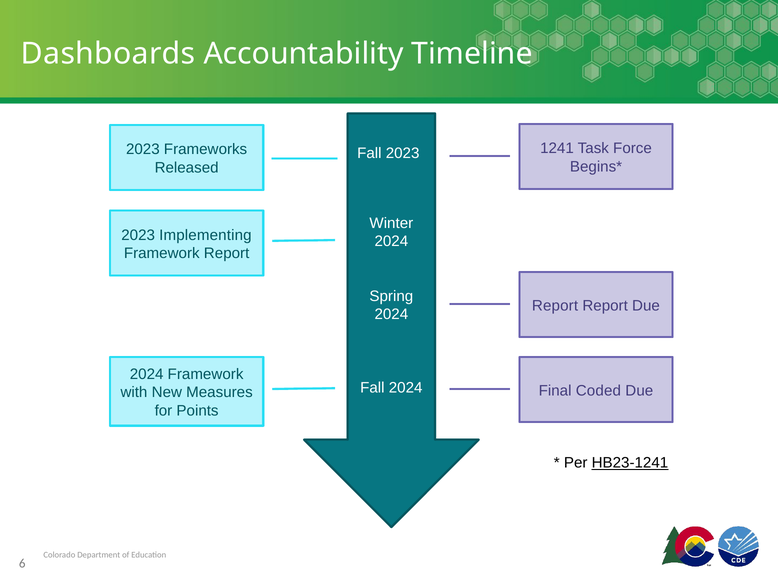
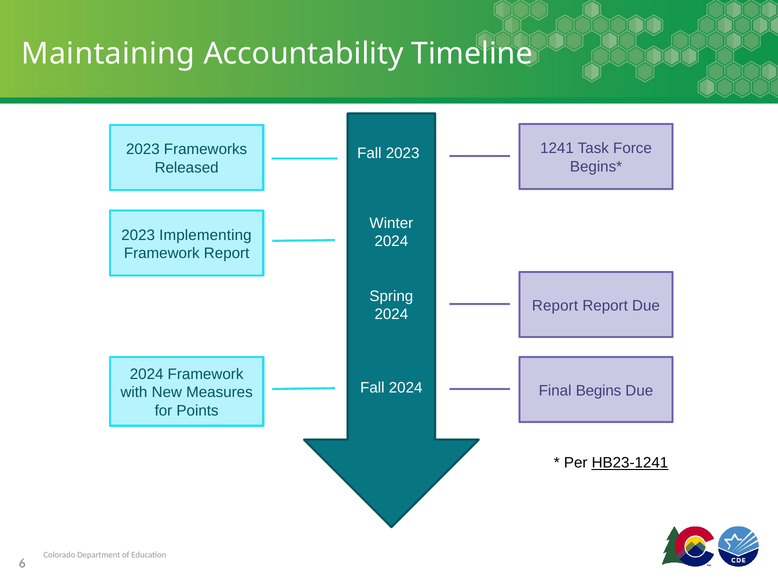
Dashboards: Dashboards -> Maintaining
Coded: Coded -> Begins
